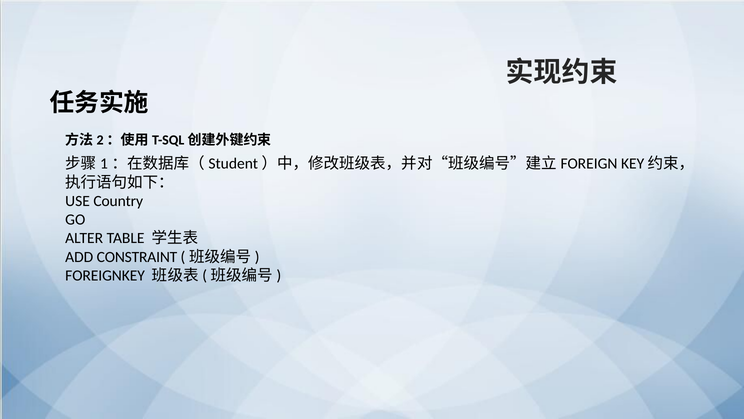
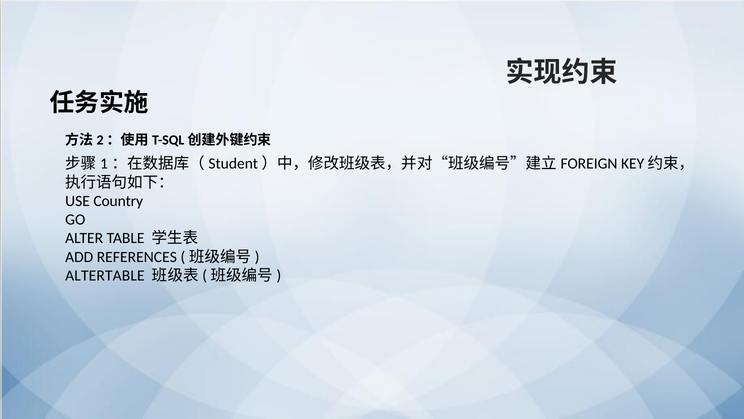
CONSTRAINT: CONSTRAINT -> REFERENCES
FOREIGNKEY: FOREIGNKEY -> ALTERTABLE
